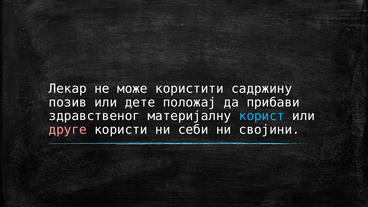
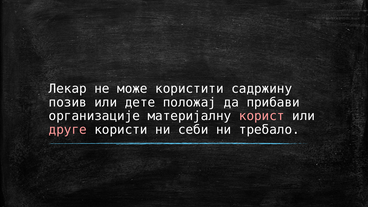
здравственог: здравственог -> организације
корист colour: light blue -> pink
својини: својини -> требало
